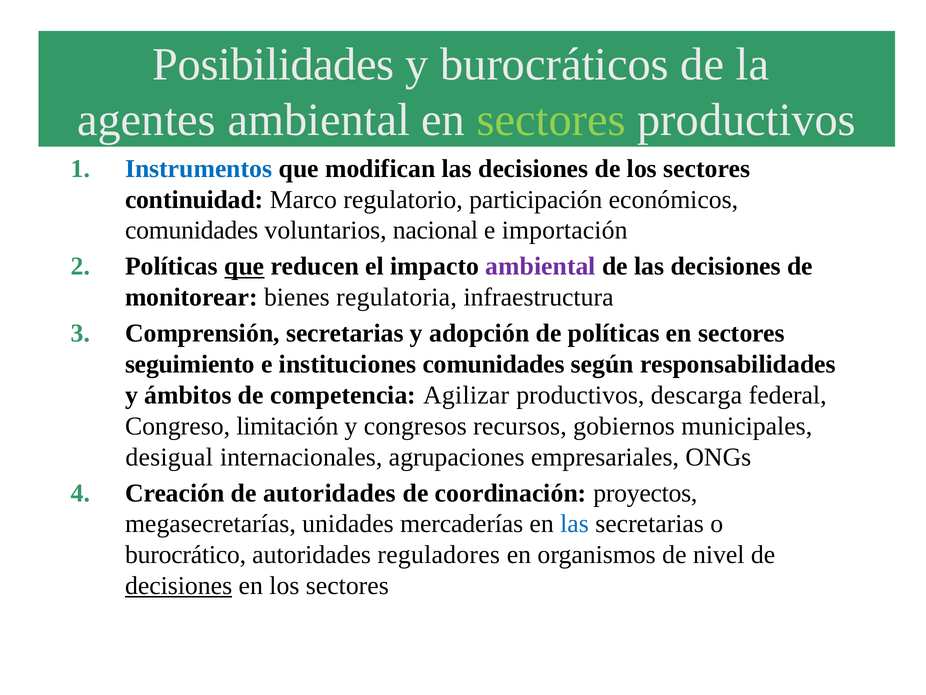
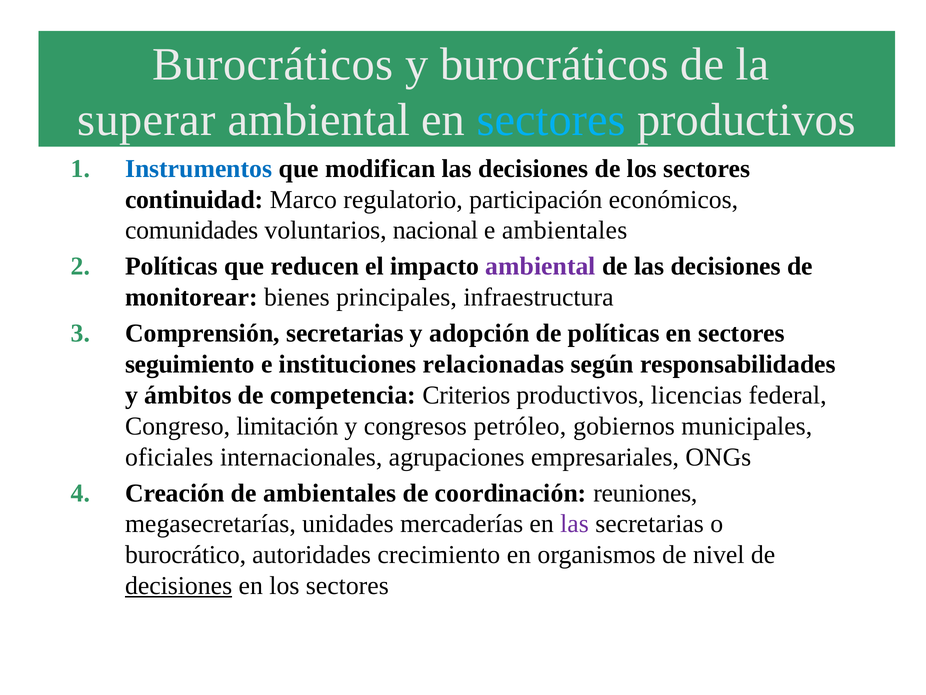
Posibilidades at (273, 64): Posibilidades -> Burocráticos
agentes: agentes -> superar
sectores at (551, 120) colour: light green -> light blue
e importación: importación -> ambientales
que at (244, 266) underline: present -> none
regulatoria: regulatoria -> principales
instituciones comunidades: comunidades -> relacionadas
Agilizar: Agilizar -> Criterios
descarga: descarga -> licencias
recursos: recursos -> petróleo
desigual: desigual -> oficiales
de autoridades: autoridades -> ambientales
proyectos: proyectos -> reuniones
las at (575, 524) colour: blue -> purple
reguladores: reguladores -> crecimiento
